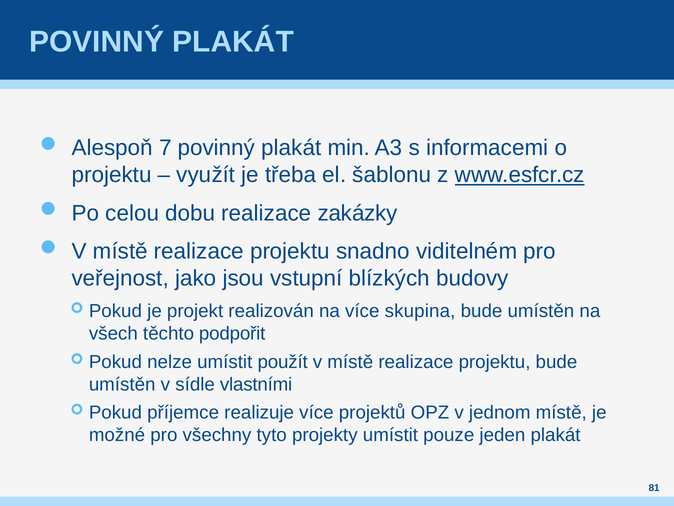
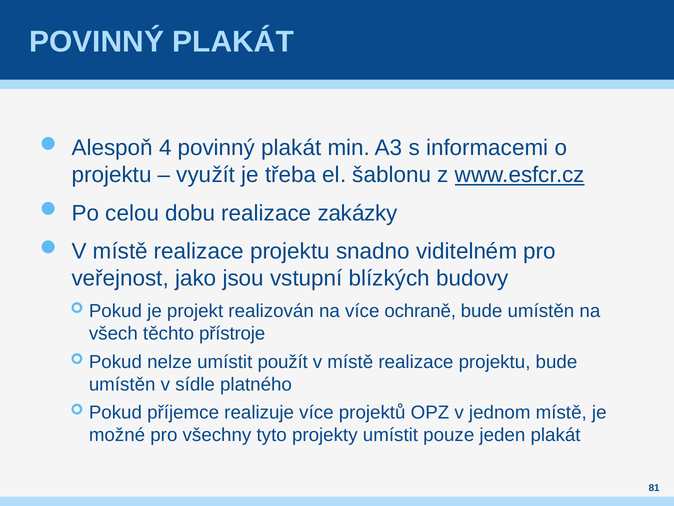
7: 7 -> 4
skupina: skupina -> ochraně
podpořit: podpořit -> přístroje
vlastními: vlastními -> platného
